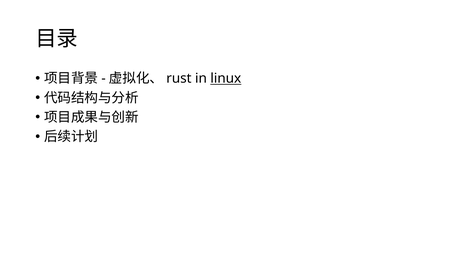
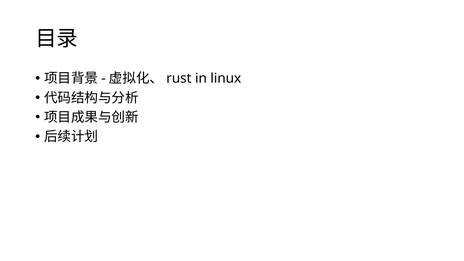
linux underline: present -> none
